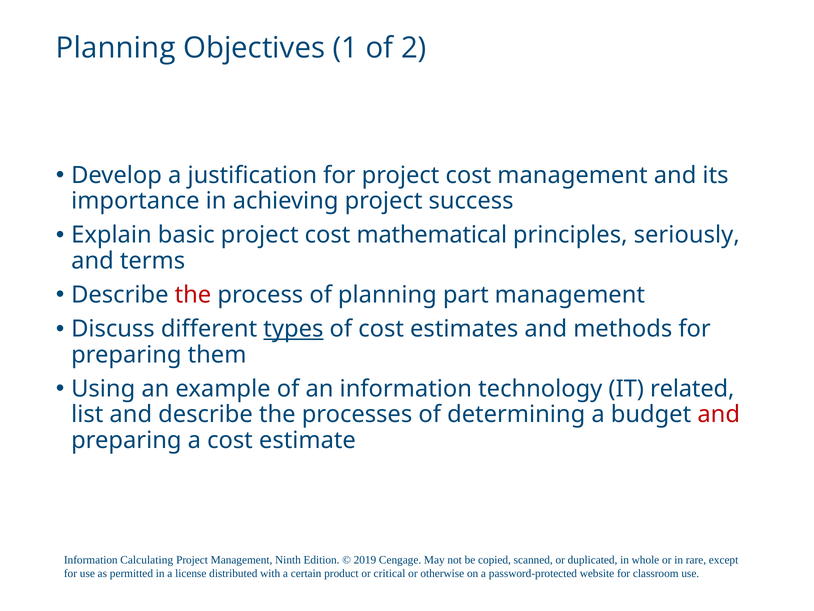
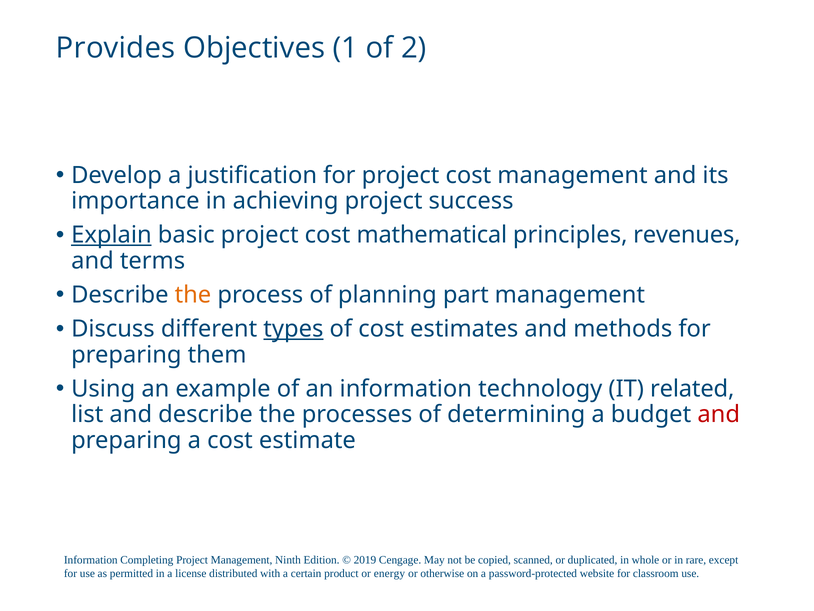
Planning at (116, 48): Planning -> Provides
Explain underline: none -> present
seriously: seriously -> revenues
the at (193, 295) colour: red -> orange
Calculating: Calculating -> Completing
critical: critical -> energy
